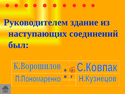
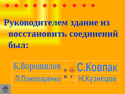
наступающих: наступающих -> восстановить
